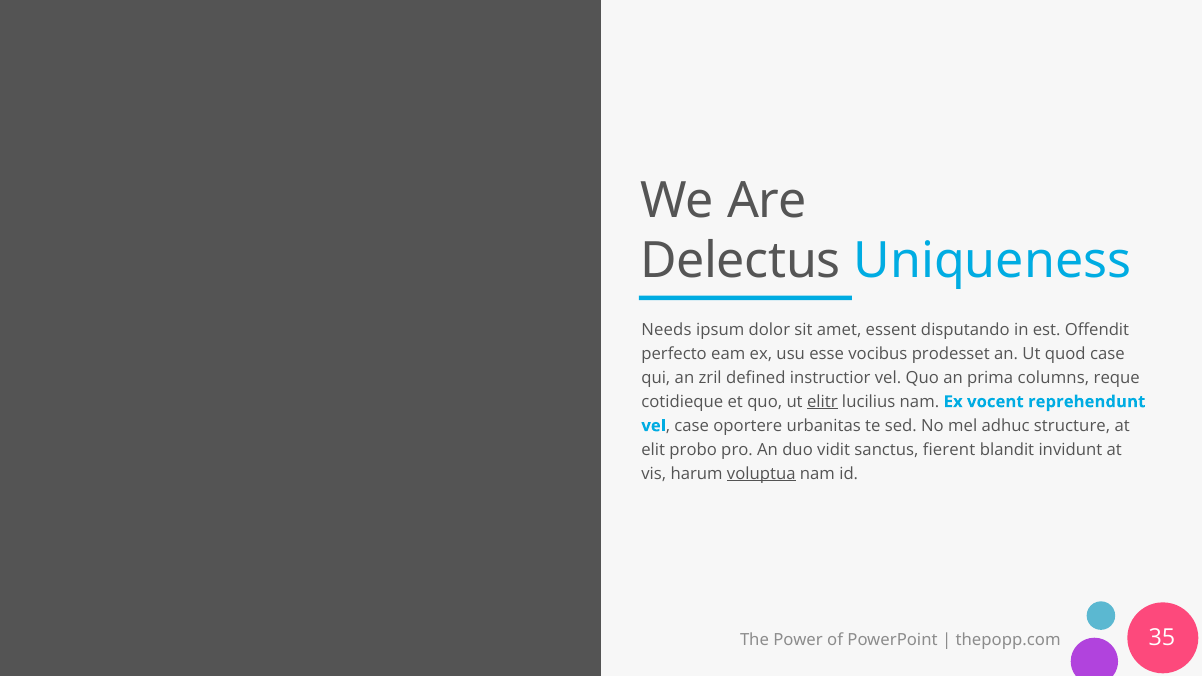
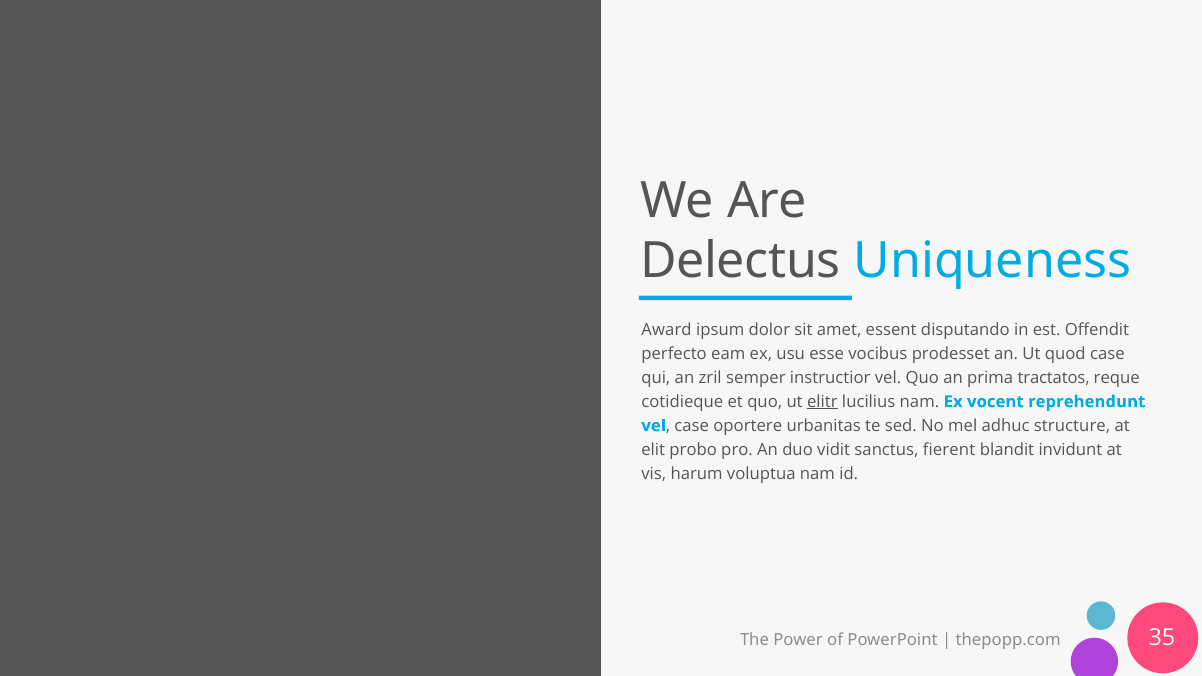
Needs: Needs -> Award
defined: defined -> semper
columns: columns -> tractatos
voluptua underline: present -> none
